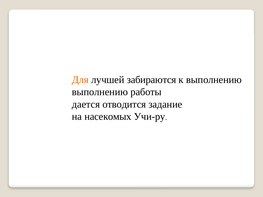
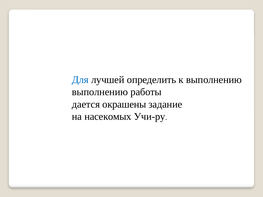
Для colour: orange -> blue
забираются: забираются -> определить
отводится: отводится -> окрашены
